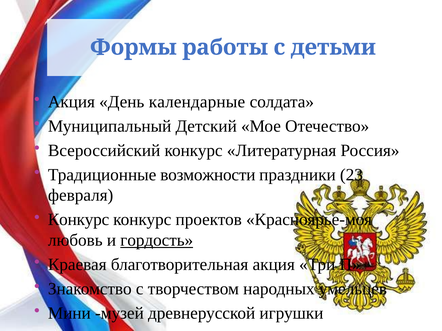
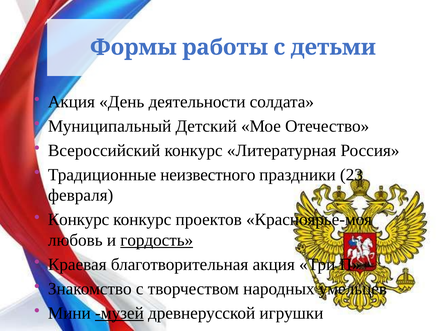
календарные: календарные -> деятельности
возможности: возможности -> неизвестного
музей underline: none -> present
